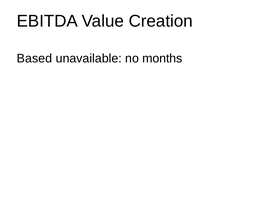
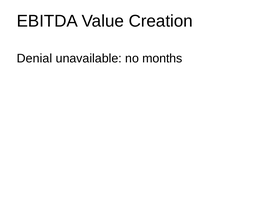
Based: Based -> Denial
